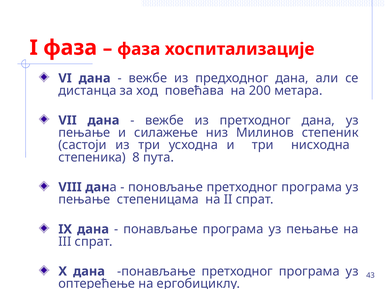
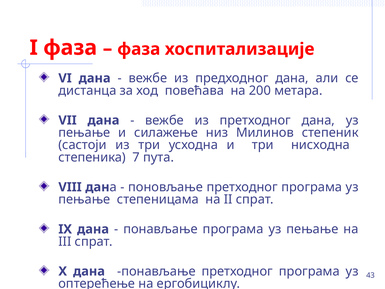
8: 8 -> 7
